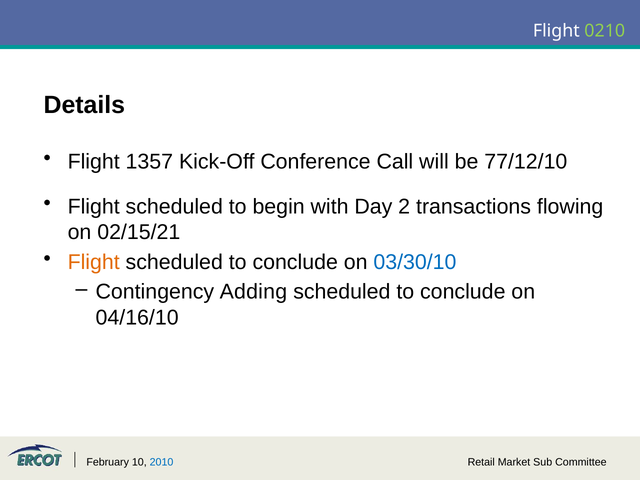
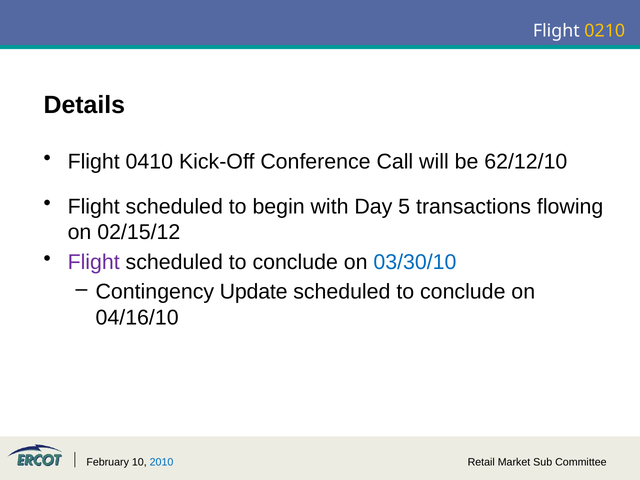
0210 colour: light green -> yellow
1357: 1357 -> 0410
77/12/10: 77/12/10 -> 62/12/10
2: 2 -> 5
02/15/21: 02/15/21 -> 02/15/12
Flight at (94, 262) colour: orange -> purple
Adding: Adding -> Update
